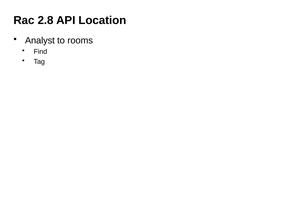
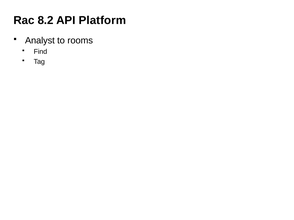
2.8: 2.8 -> 8.2
Location: Location -> Platform
